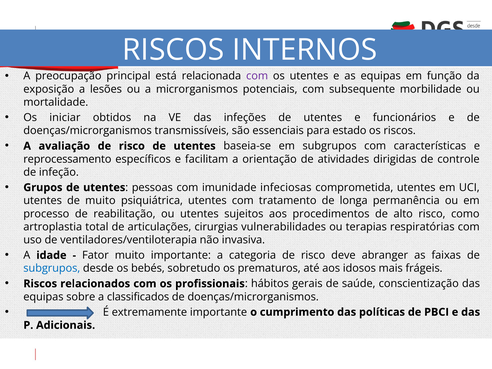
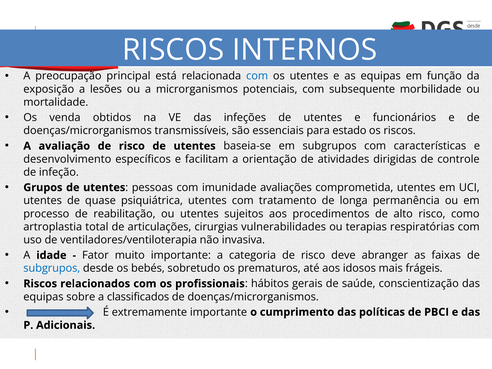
com at (257, 76) colour: purple -> blue
iniciar: iniciar -> venda
reprocessamento: reprocessamento -> desenvolvimento
infeciosas: infeciosas -> avaliações
de muito: muito -> quase
